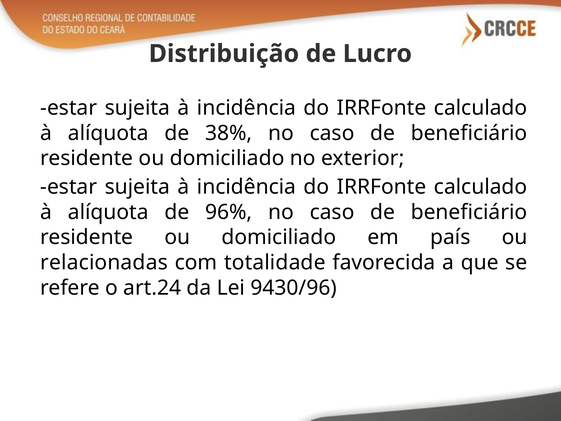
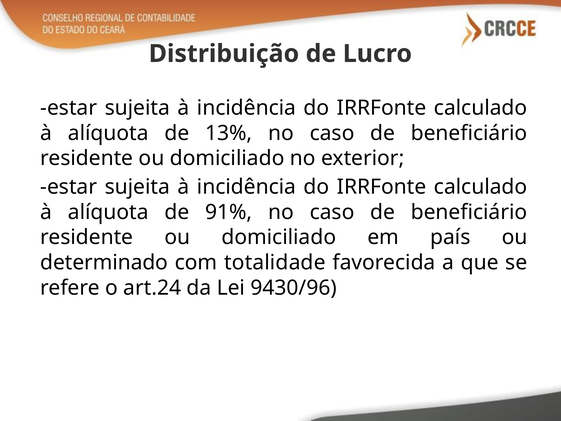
38%: 38% -> 13%
96%: 96% -> 91%
relacionadas: relacionadas -> determinado
